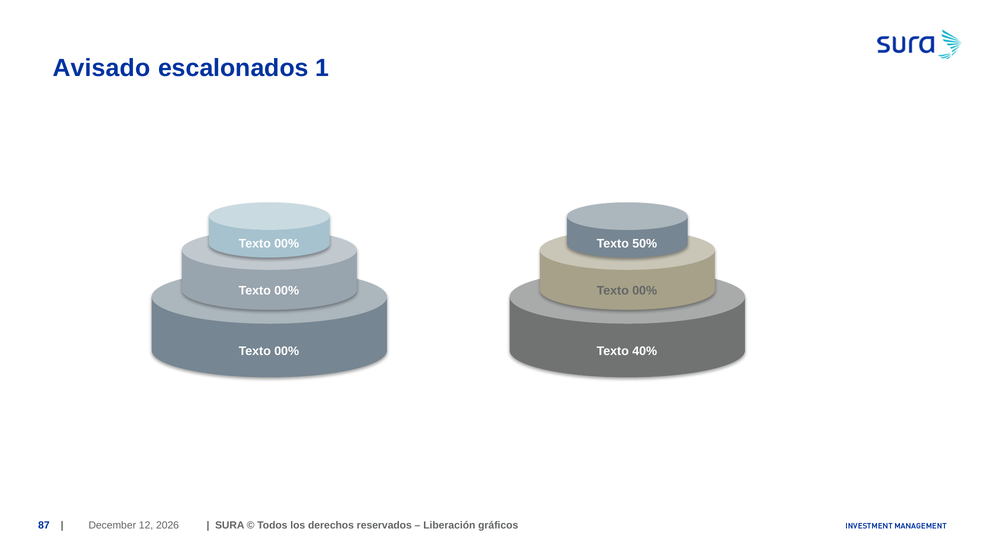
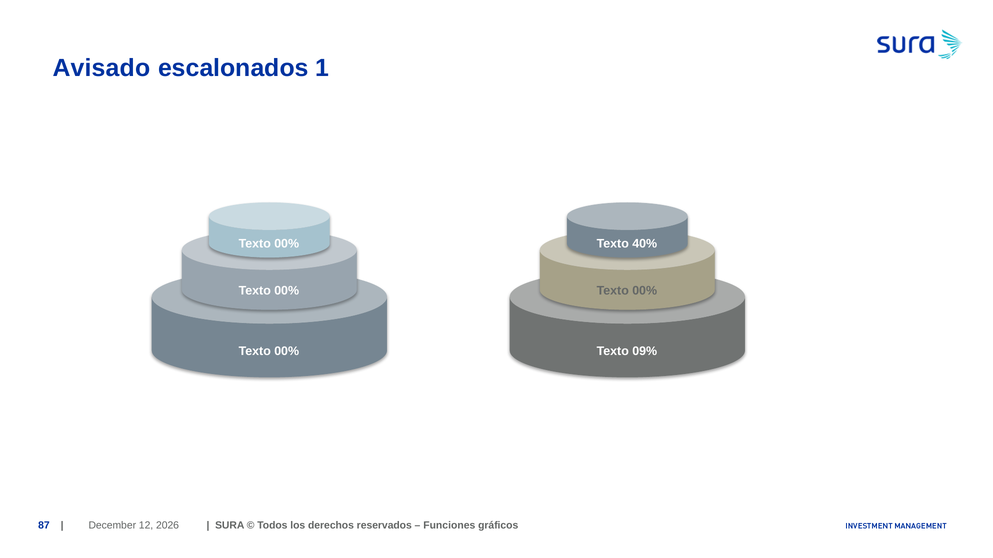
50%: 50% -> 40%
40%: 40% -> 09%
Liberación: Liberación -> Funciones
